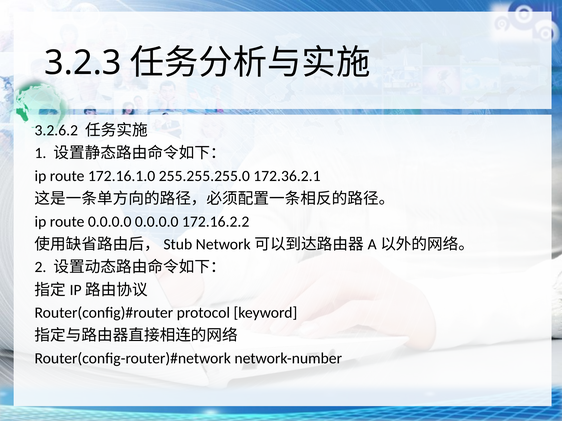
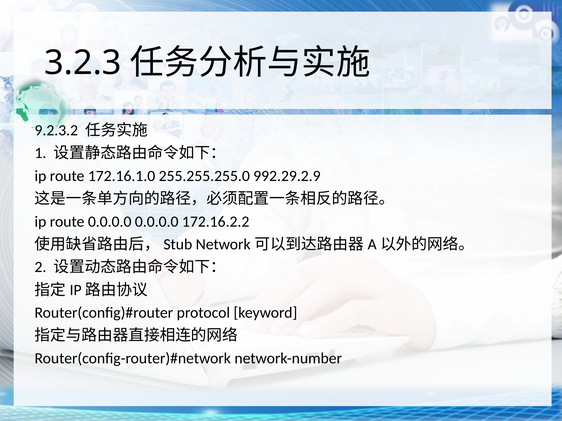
3.2.6.2: 3.2.6.2 -> 9.2.3.2
172.36.2.1: 172.36.2.1 -> 992.29.2.9
